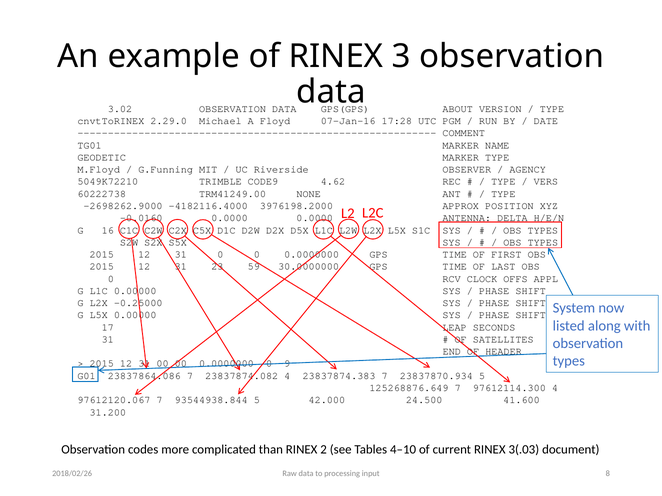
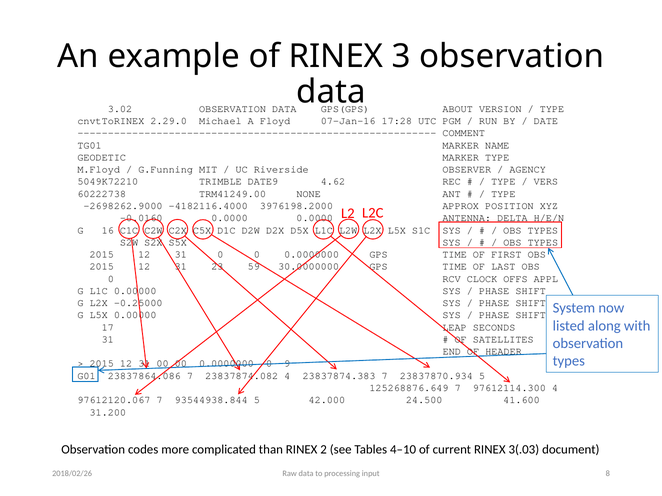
CODE9: CODE9 -> DATE9
